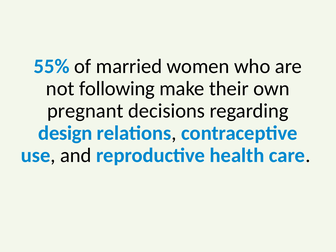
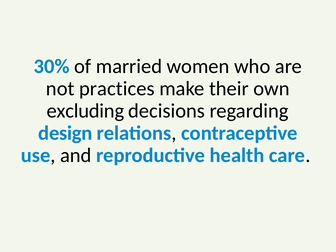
55%: 55% -> 30%
following: following -> practices
pregnant: pregnant -> excluding
